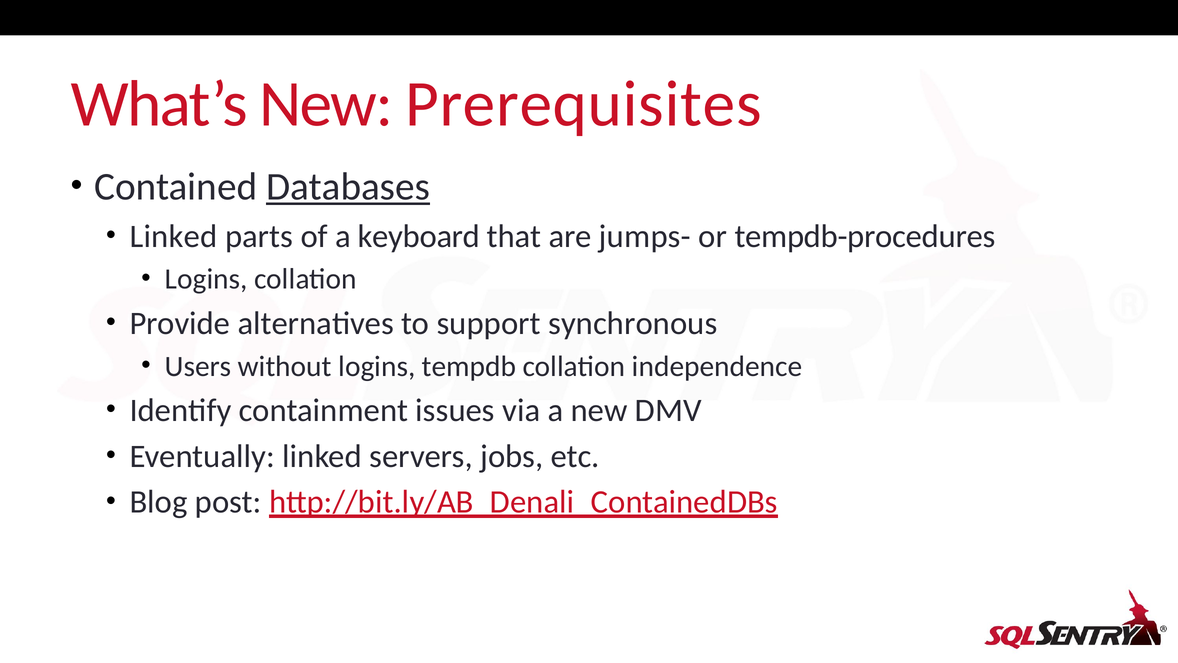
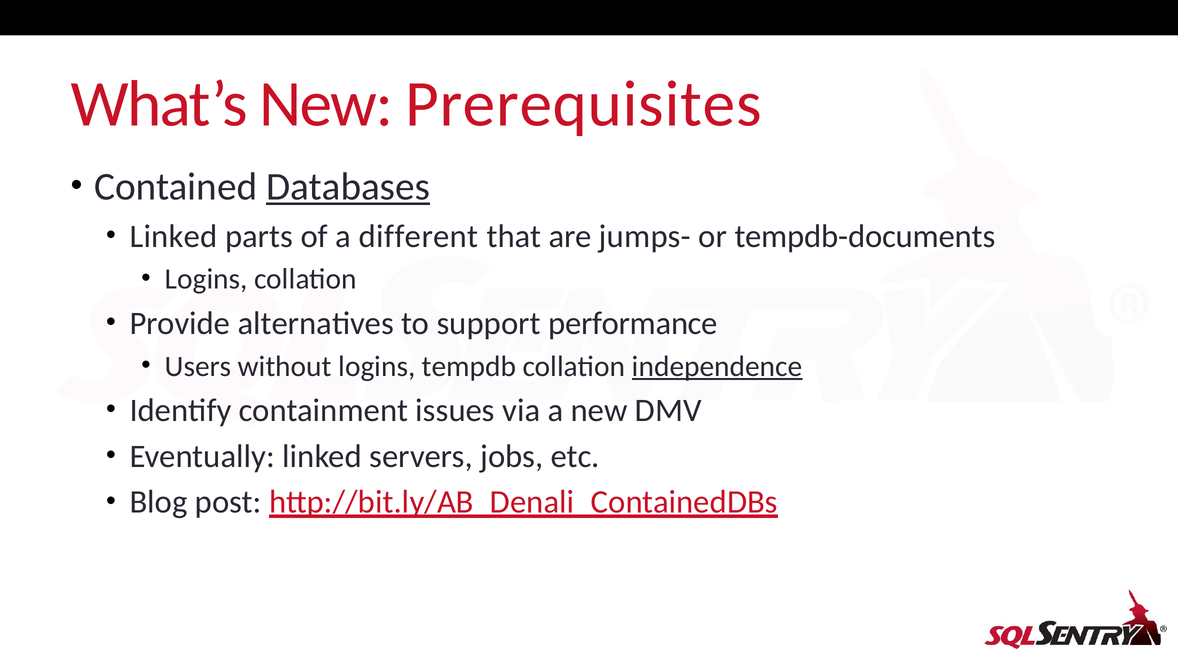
keyboard: keyboard -> different
tempdb-procedures: tempdb-procedures -> tempdb-documents
synchronous: synchronous -> performance
independence underline: none -> present
